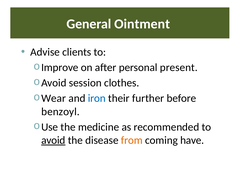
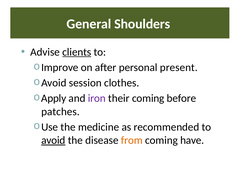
Ointment: Ointment -> Shoulders
clients underline: none -> present
Wear: Wear -> Apply
iron colour: blue -> purple
their further: further -> coming
benzoyl: benzoyl -> patches
